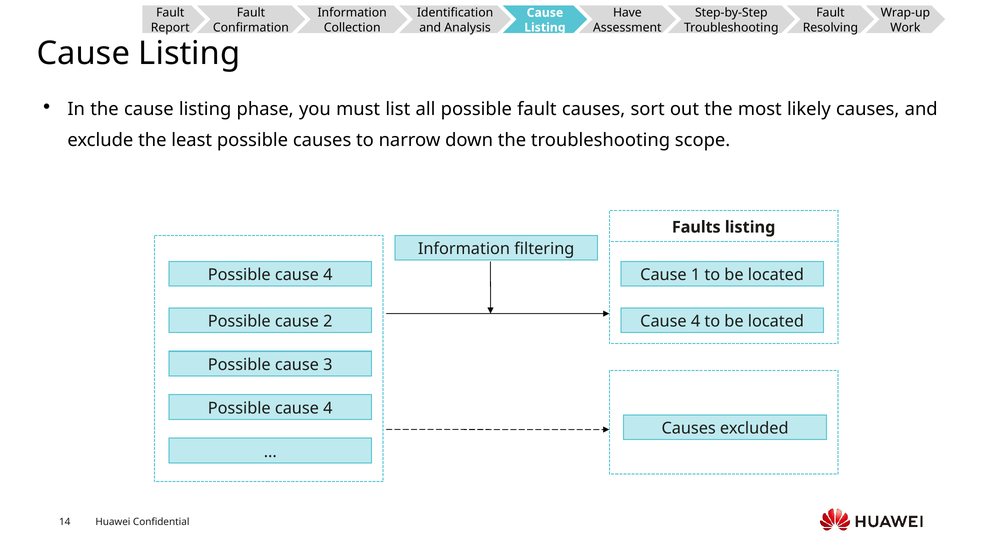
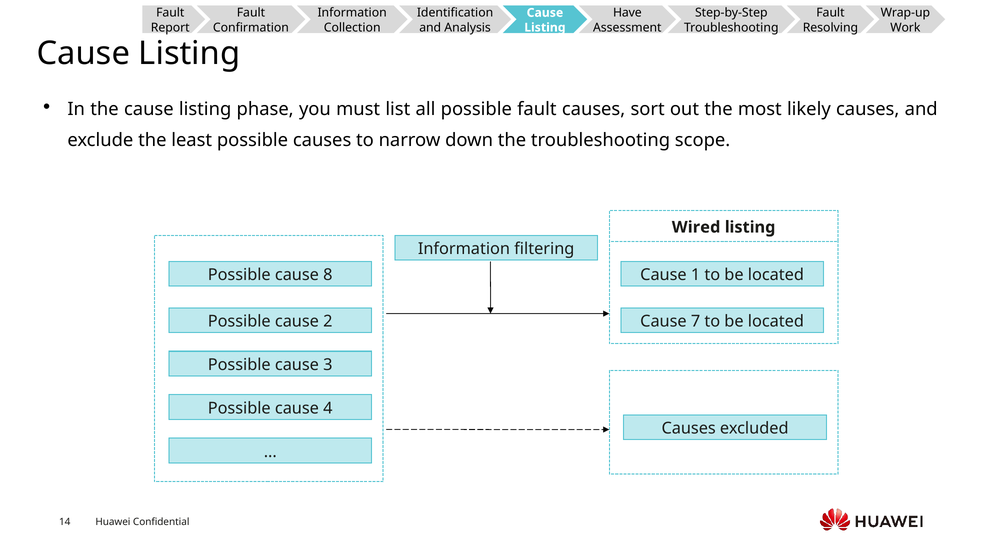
Faults: Faults -> Wired
4 at (328, 275): 4 -> 8
4 at (696, 321): 4 -> 7
